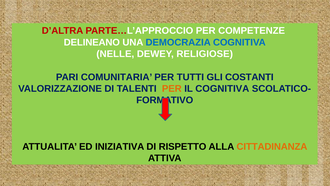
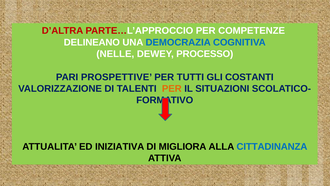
RELIGIOSE: RELIGIOSE -> PROCESSO
COMUNITARIA: COMUNITARIA -> PROSPETTIVE
IL COGNITIVA: COGNITIVA -> SITUAZIONI
RISPETTO: RISPETTO -> MIGLIORA
CITTADINANZA colour: orange -> blue
